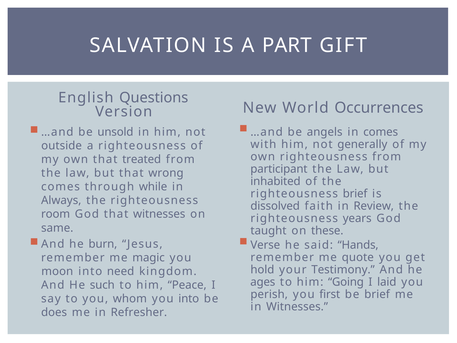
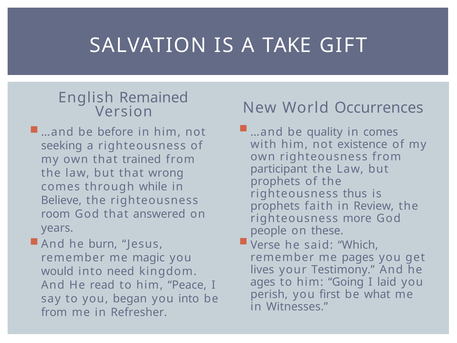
PART: PART -> TAKE
Questions: Questions -> Remained
angels: angels -> quality
unsold: unsold -> before
generally: generally -> existence
outside: outside -> seeking
treated: treated -> trained
inhabited at (275, 181): inhabited -> prophets
righteousness brief: brief -> thus
Always: Always -> Believe
dissolved at (275, 206): dissolved -> prophets
that witnesses: witnesses -> answered
years: years -> more
same: same -> years
taught: taught -> people
Hands: Hands -> Which
quote: quote -> pages
hold: hold -> lives
moon: moon -> would
such: such -> read
be brief: brief -> what
whom: whom -> began
does at (54, 312): does -> from
